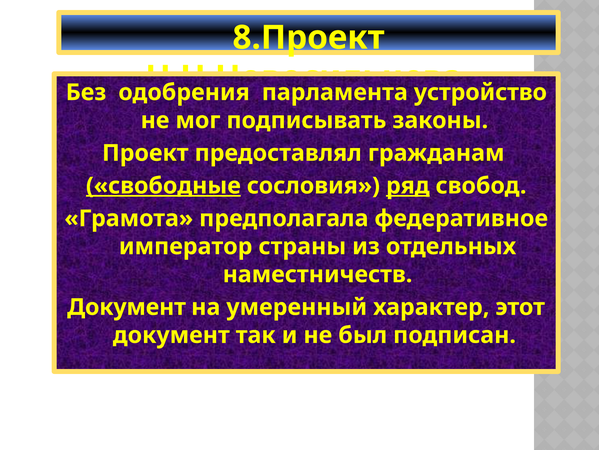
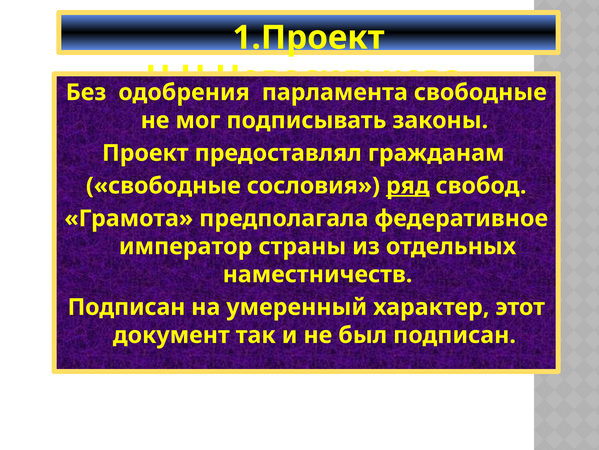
8.Проект: 8.Проект -> 1.Проект
устройство at (480, 92): устройство -> свободные
свободные at (163, 185) underline: present -> none
Документ at (127, 307): Документ -> Подписан
